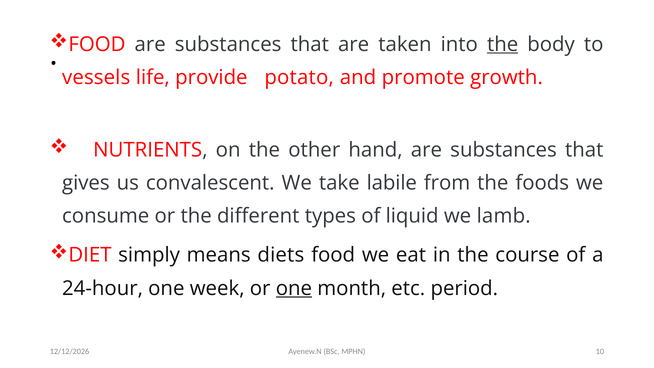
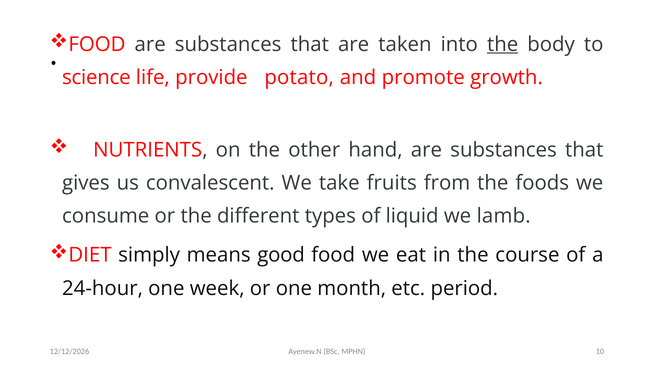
vessels: vessels -> science
labile: labile -> fruits
diets: diets -> good
one at (294, 288) underline: present -> none
